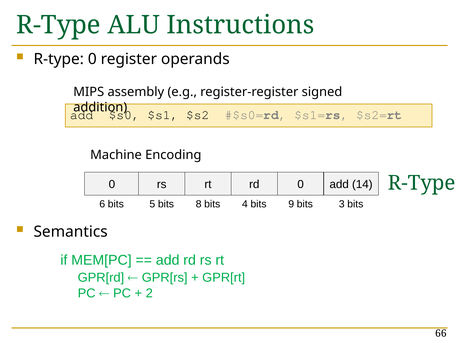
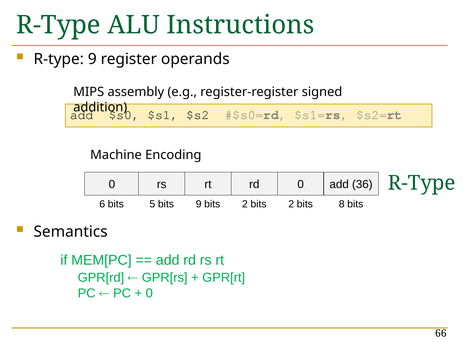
R-type 0: 0 -> 9
14: 14 -> 36
bits 8: 8 -> 9
4 at (245, 204): 4 -> 2
9 at (291, 204): 9 -> 2
3: 3 -> 8
2 at (149, 293): 2 -> 0
